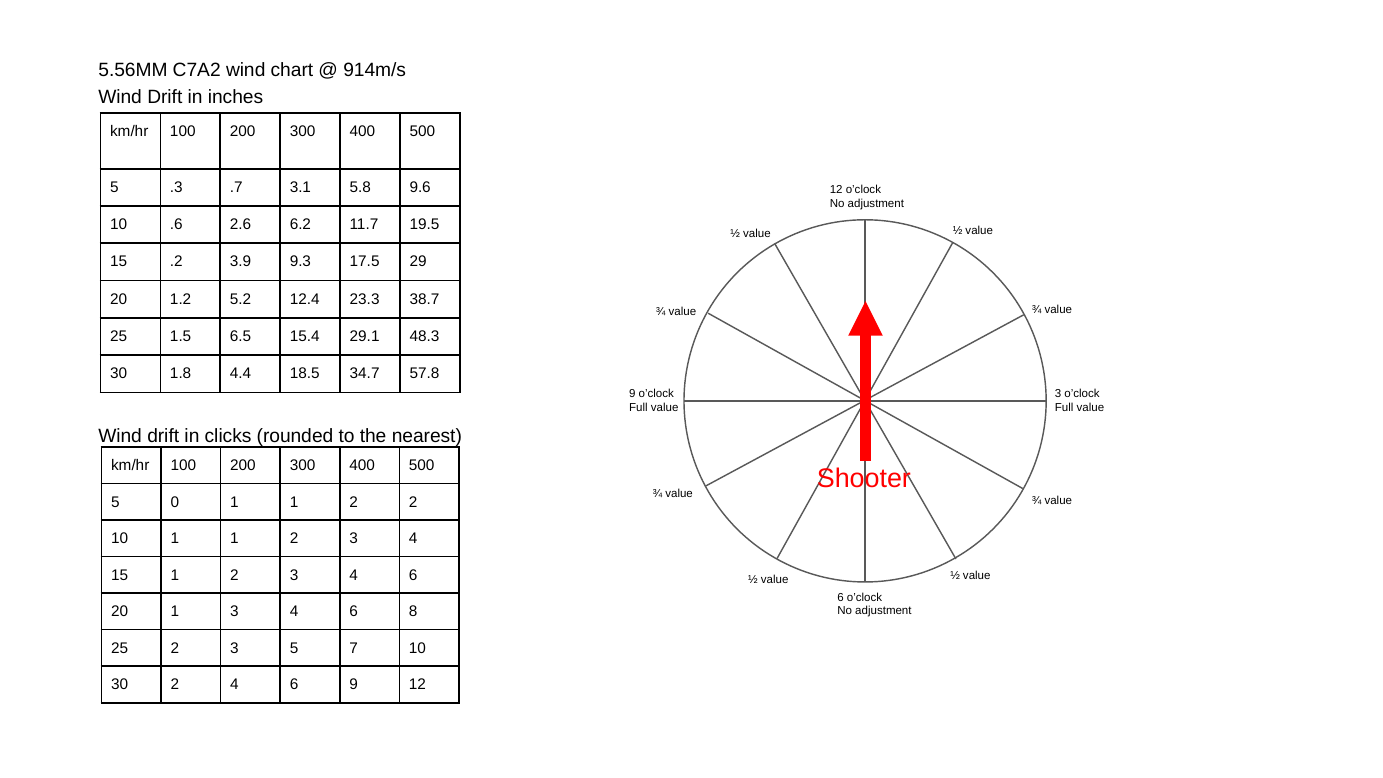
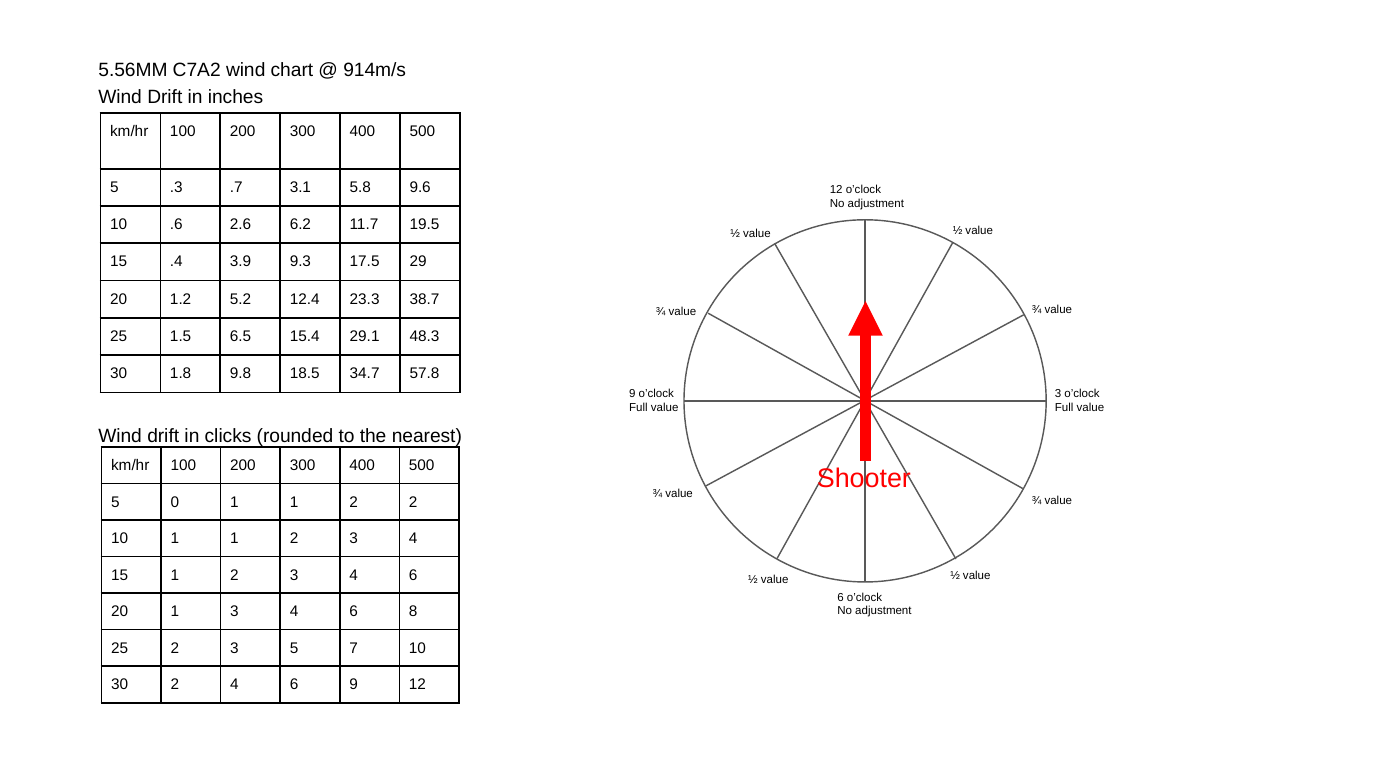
.2: .2 -> .4
4.4: 4.4 -> 9.8
